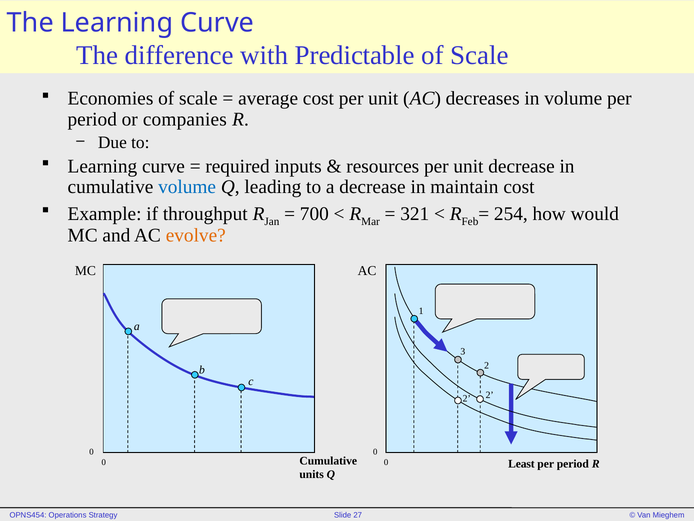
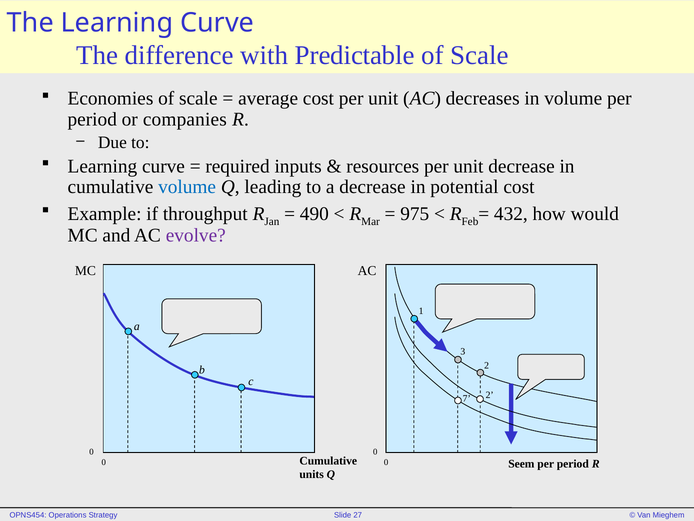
maintain: maintain -> potential
700: 700 -> 490
321: 321 -> 975
254: 254 -> 432
evolve colour: orange -> purple
2 at (467, 398): 2 -> 7
Least: Least -> Seem
